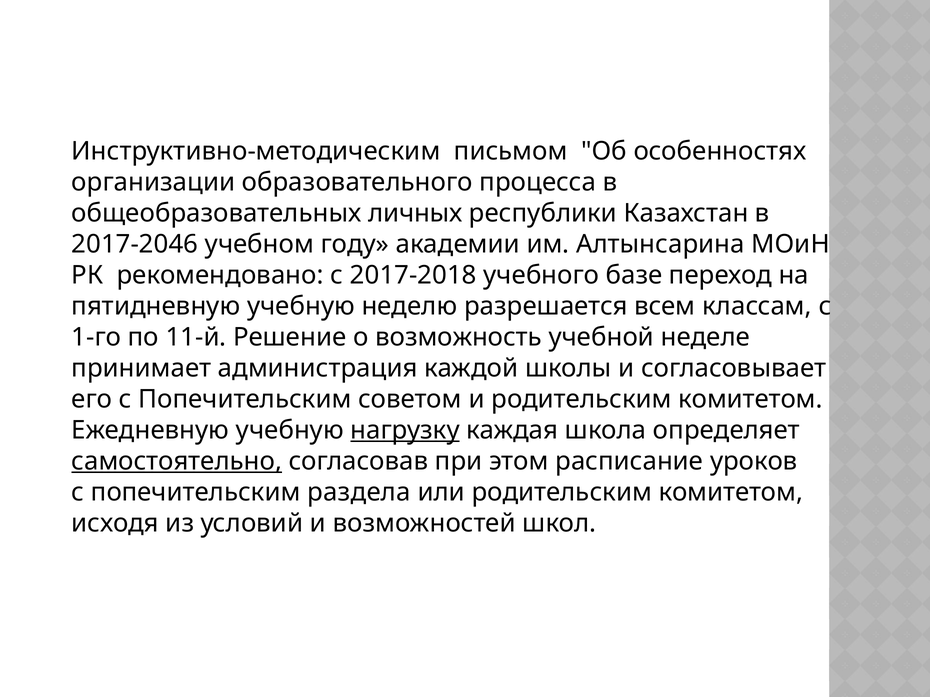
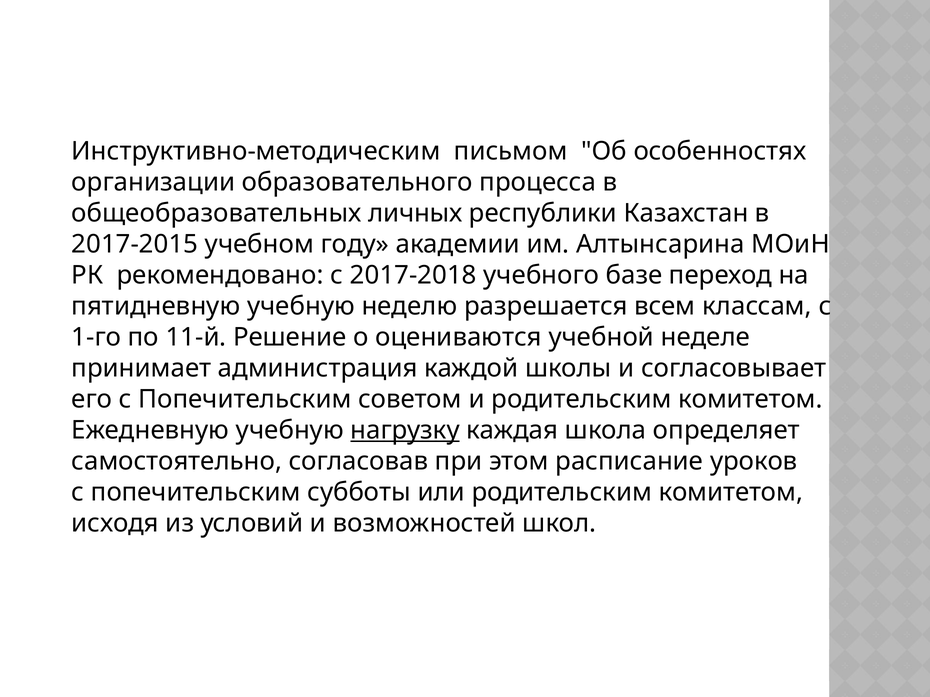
2017-2046: 2017-2046 -> 2017-2015
возможность: возможность -> оцениваются
самостоятельно underline: present -> none
раздела: раздела -> субботы
